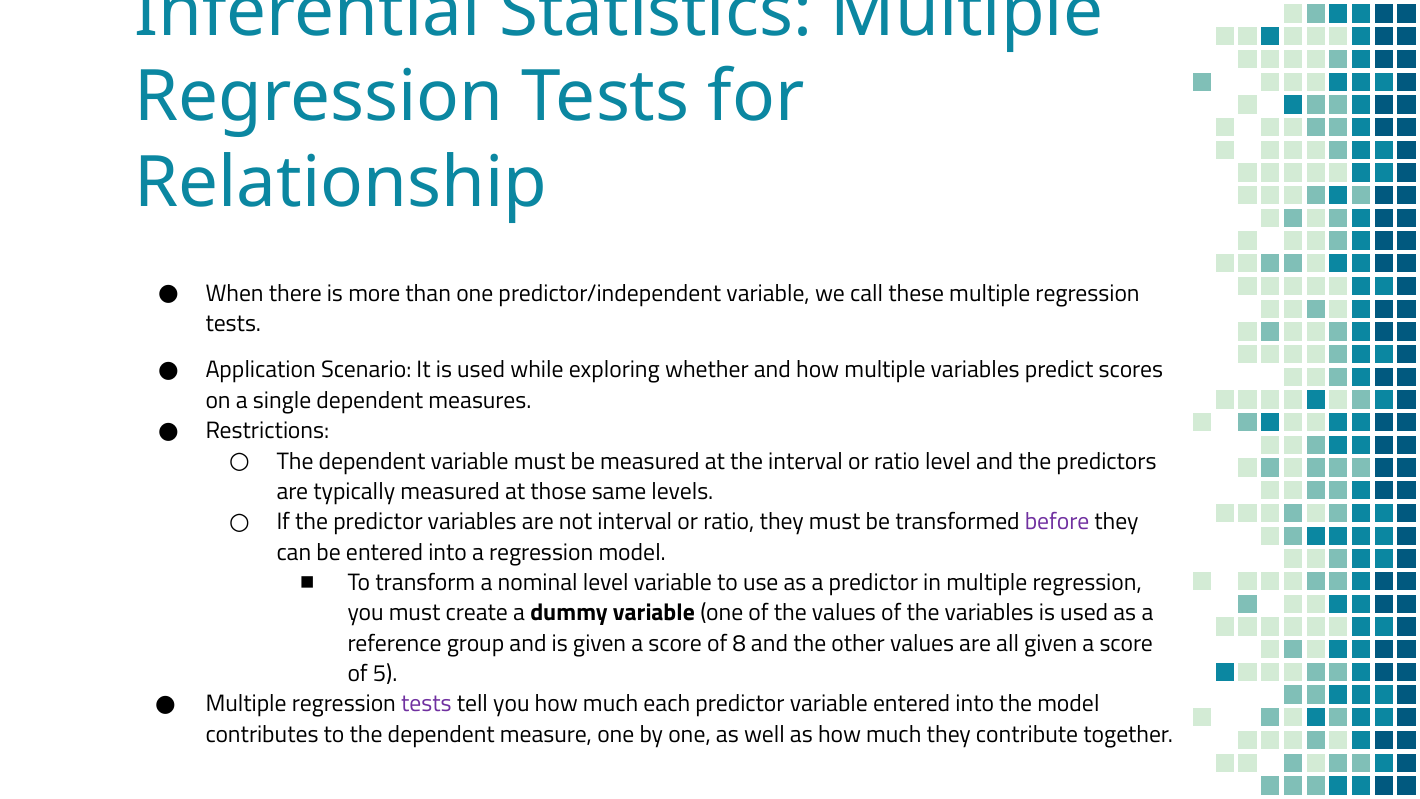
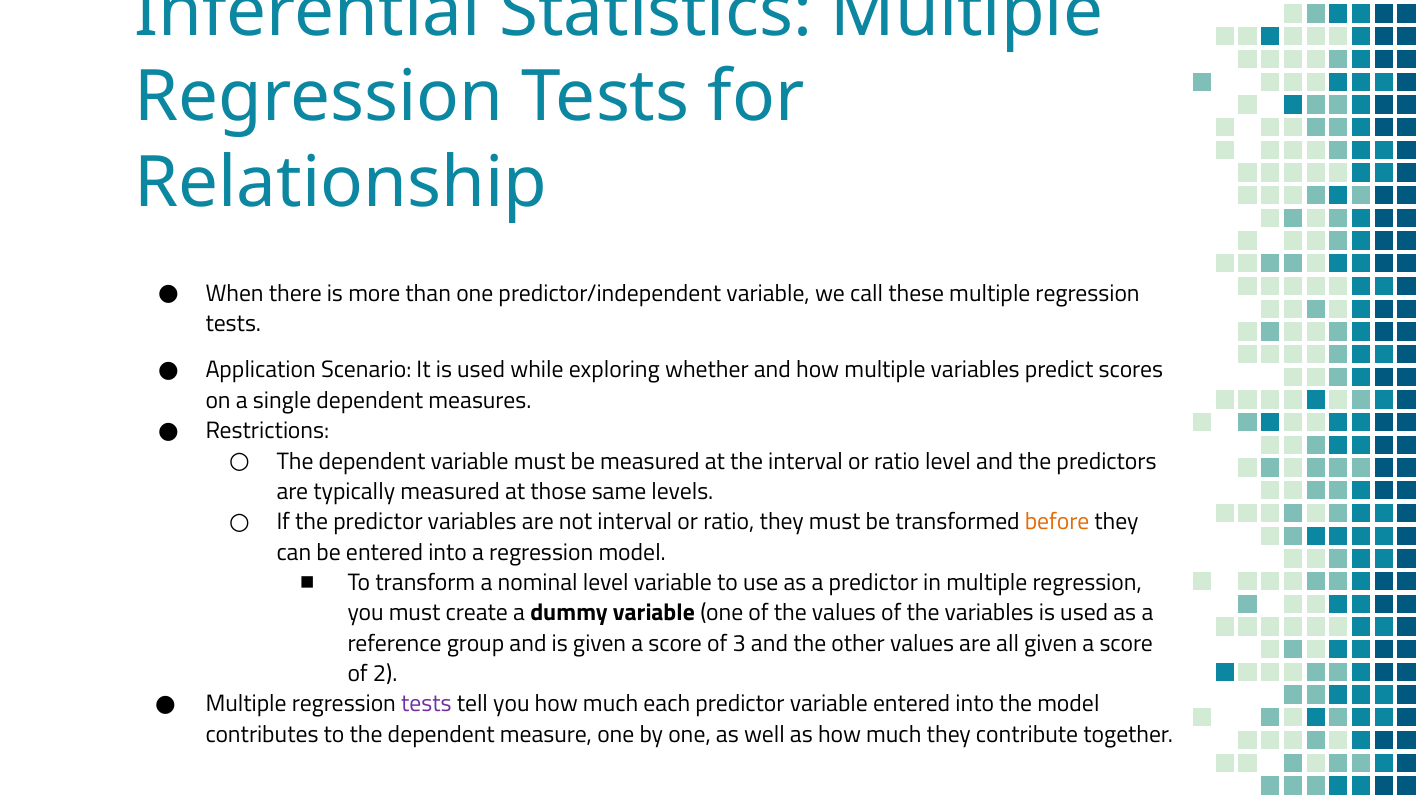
before colour: purple -> orange
8: 8 -> 3
5: 5 -> 2
